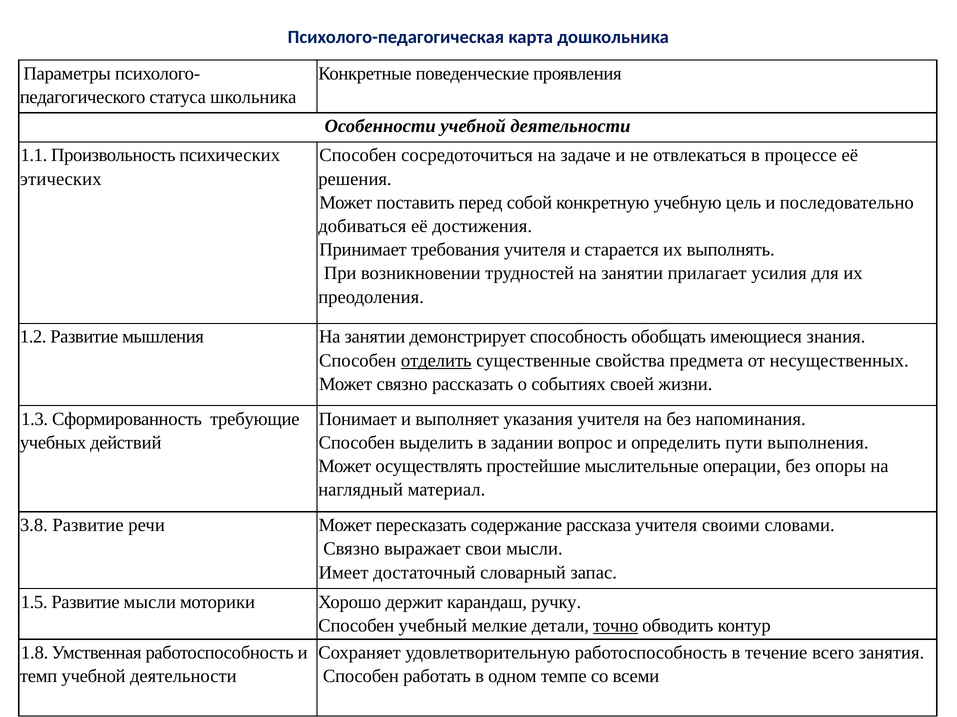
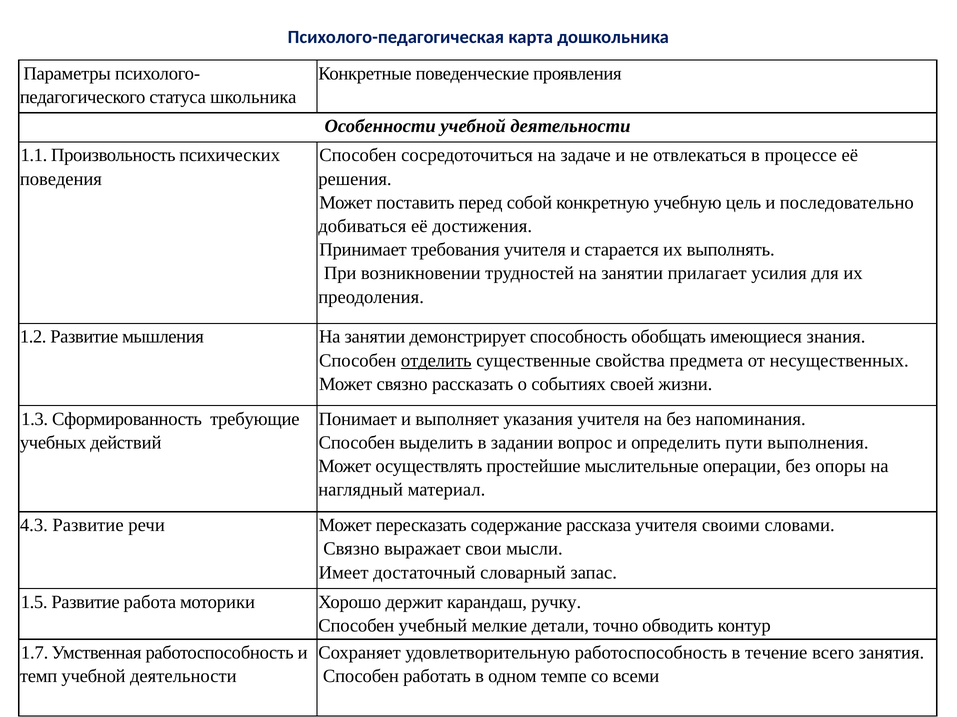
этических: этических -> поведения
3.8: 3.8 -> 4.3
Развитие мысли: мысли -> работа
точно underline: present -> none
1.8: 1.8 -> 1.7
